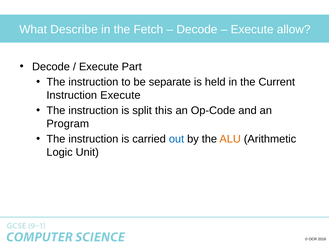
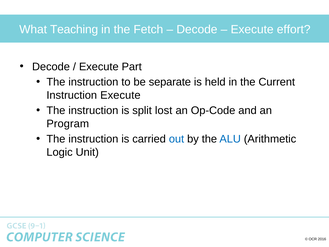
Describe: Describe -> Teaching
allow: allow -> effort
this: this -> lost
ALU colour: orange -> blue
